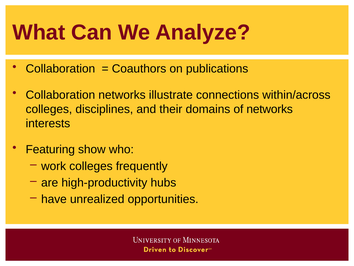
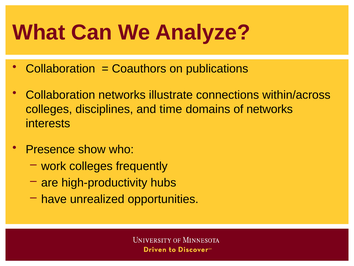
their: their -> time
Featuring: Featuring -> Presence
